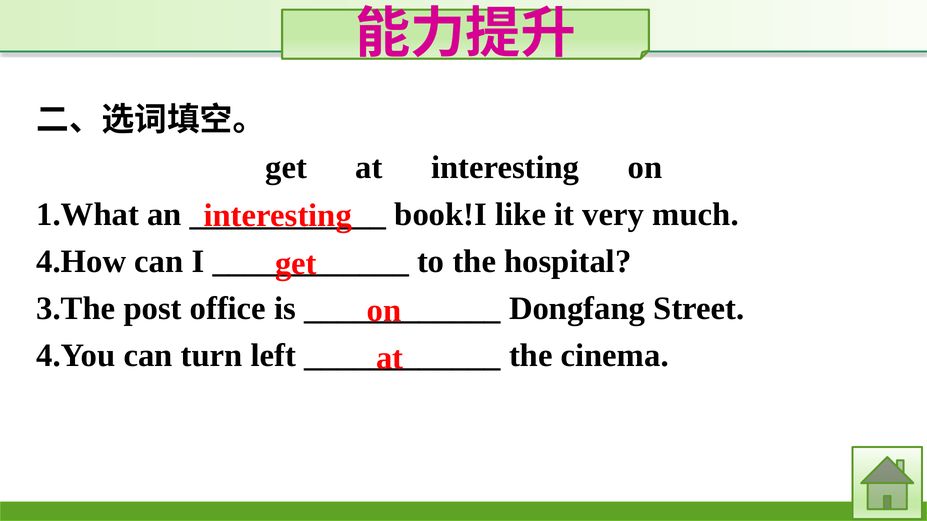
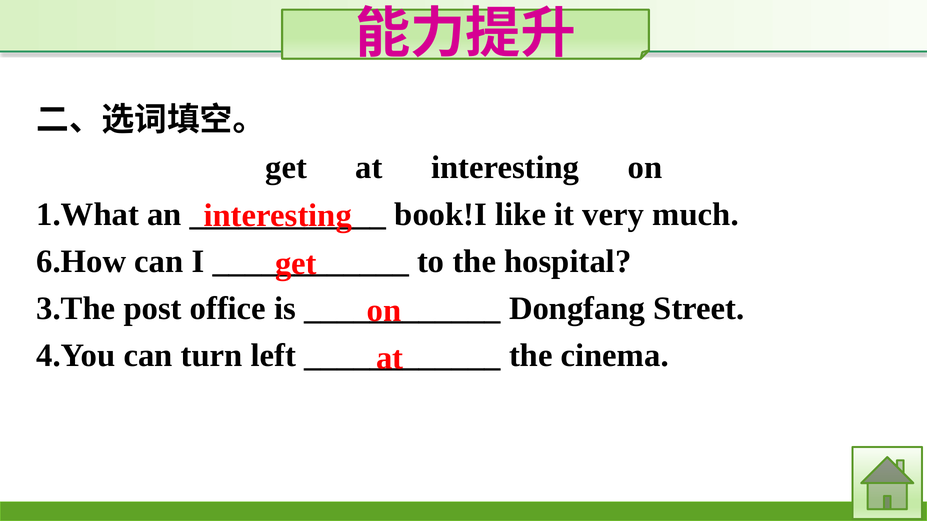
4.How: 4.How -> 6.How
